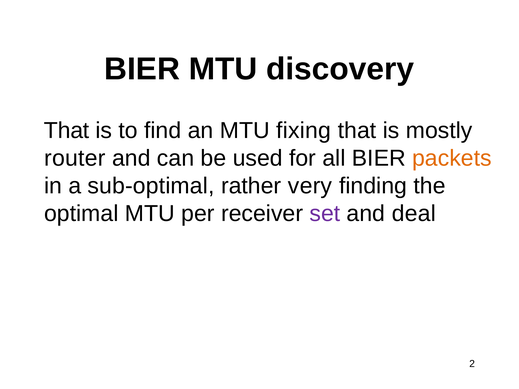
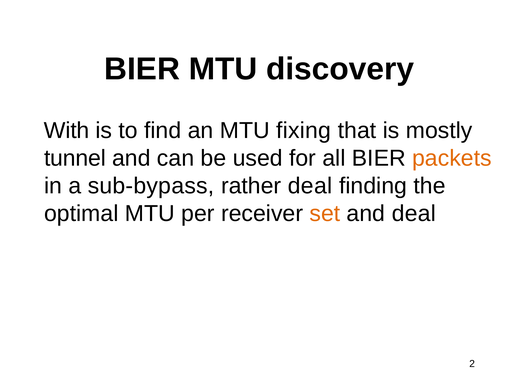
That at (67, 130): That -> With
router: router -> tunnel
sub-optimal: sub-optimal -> sub-bypass
rather very: very -> deal
set colour: purple -> orange
